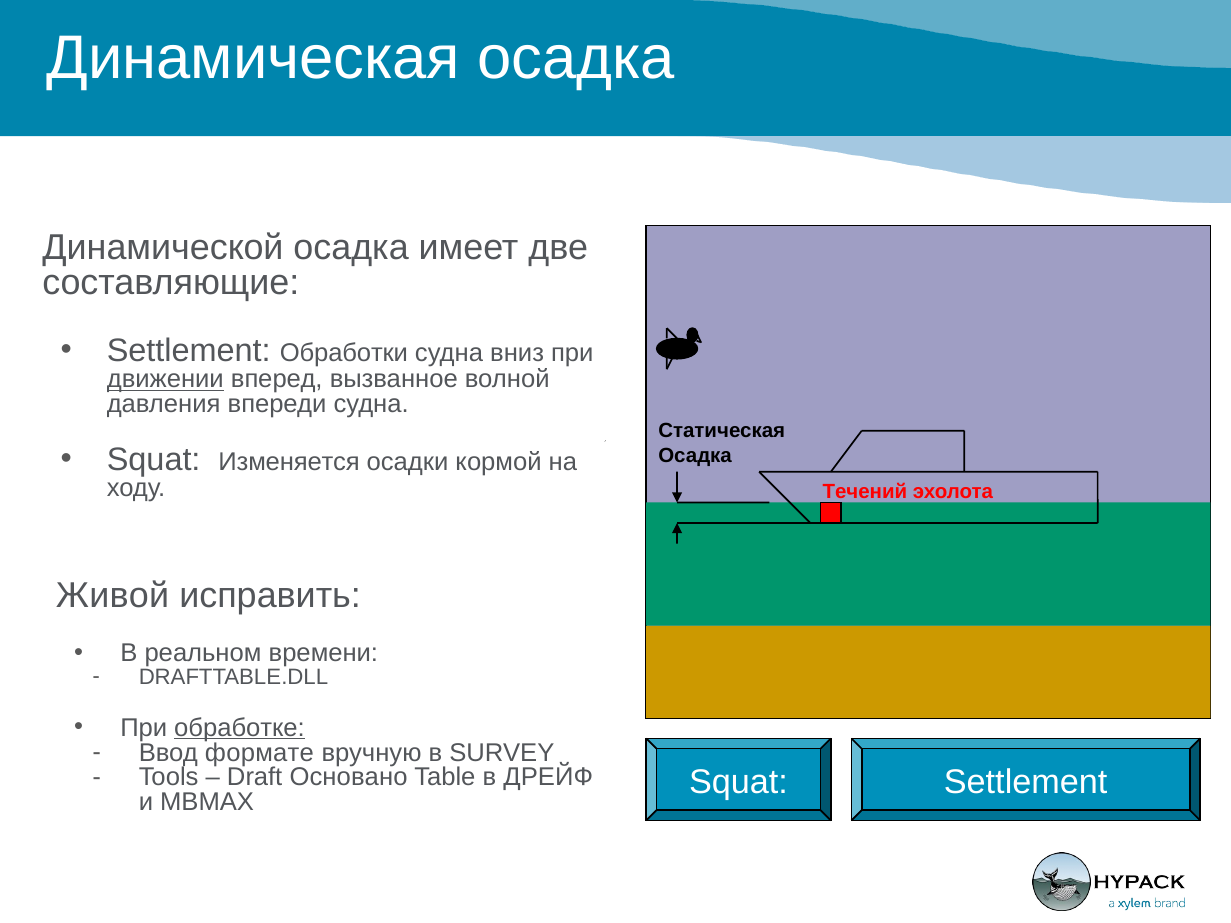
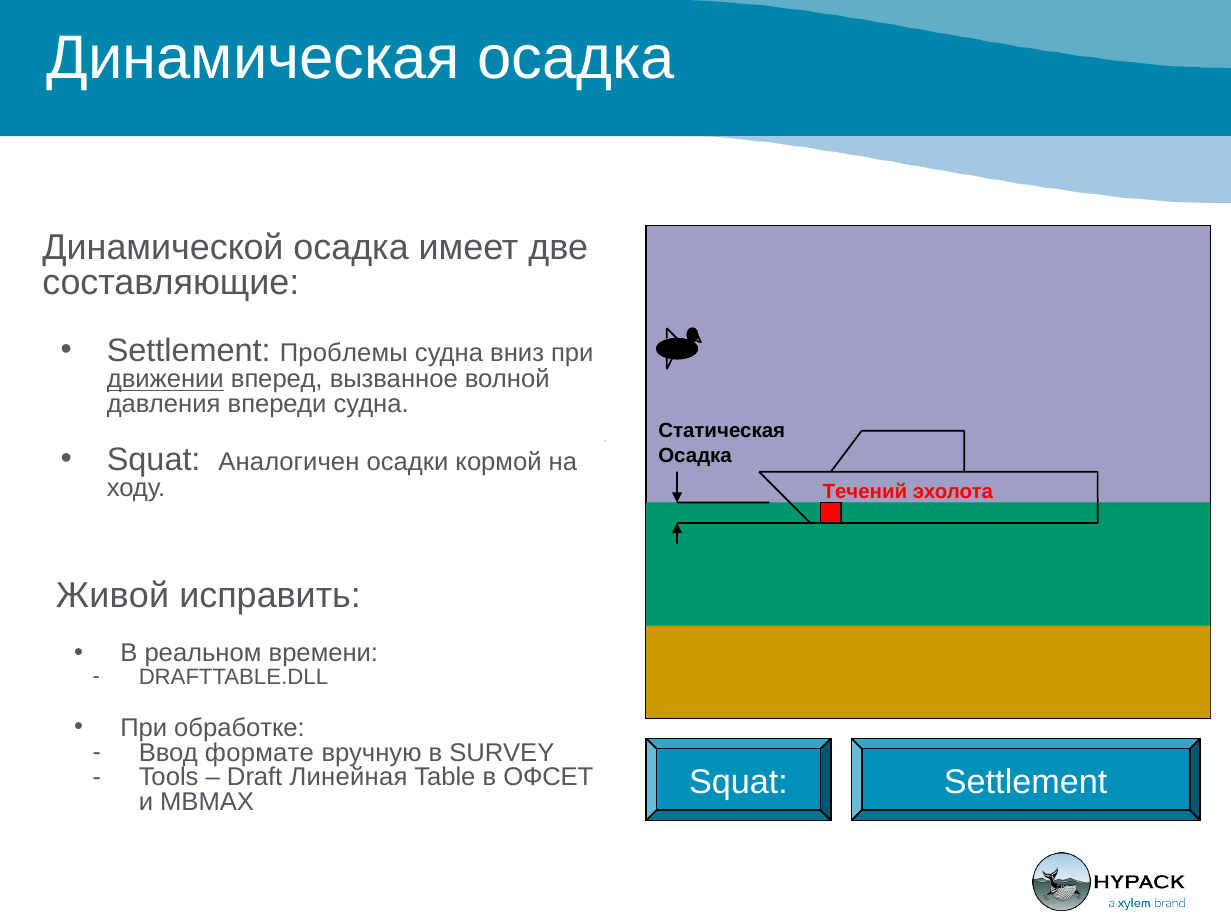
Обработки: Обработки -> Проблемы
Изменяется: Изменяется -> Аналогичен
обработке underline: present -> none
Основано: Основано -> Линейная
ДРЕЙФ: ДРЕЙФ -> ОФСЕТ
